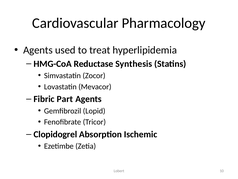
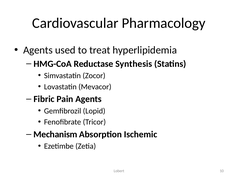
Part: Part -> Pain
Clopidogrel: Clopidogrel -> Mechanism
